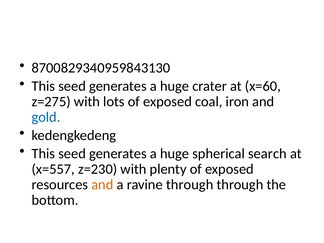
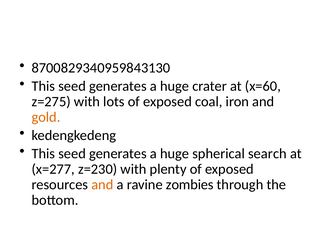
gold colour: blue -> orange
x=557: x=557 -> x=277
ravine through: through -> zombies
